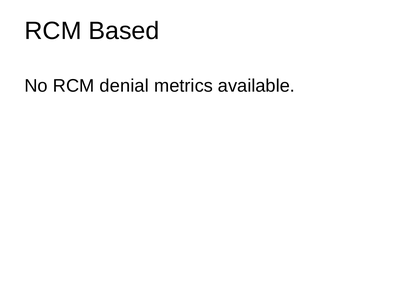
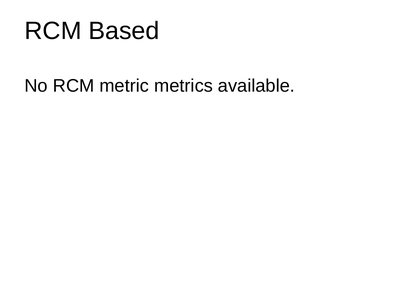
denial: denial -> metric
